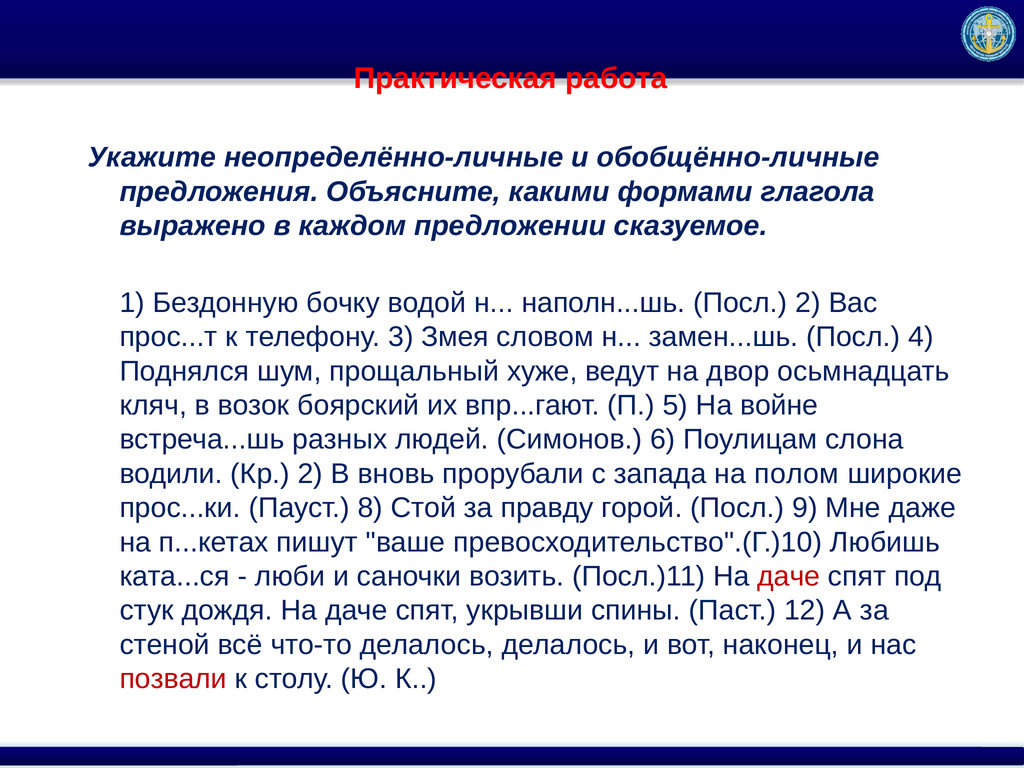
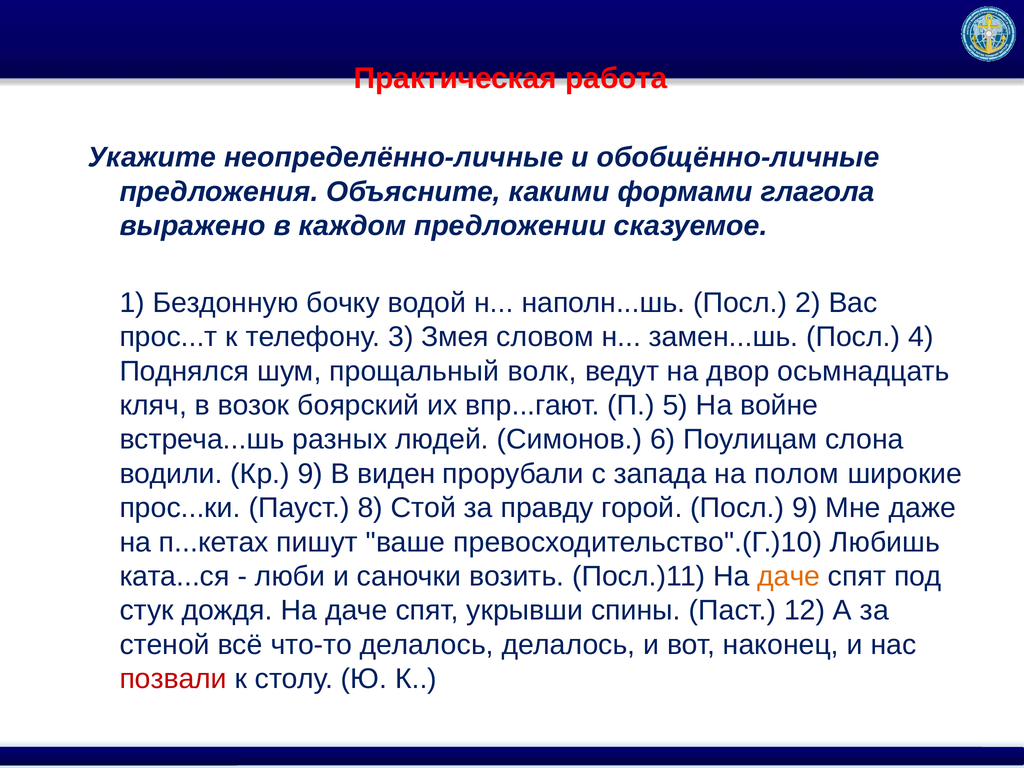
хуже: хуже -> волк
Кр 2: 2 -> 9
вновь: вновь -> виден
даче at (789, 576) colour: red -> orange
